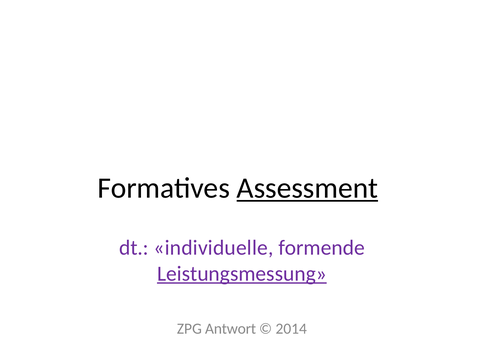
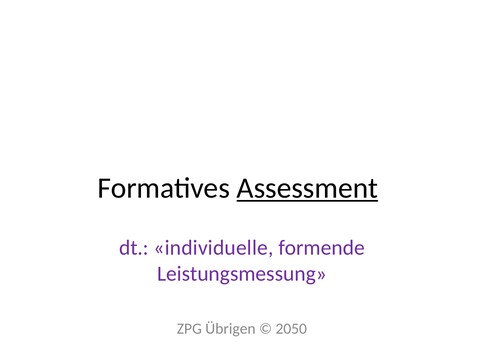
Leistungsmessung underline: present -> none
Antwort: Antwort -> Übrigen
2014: 2014 -> 2050
